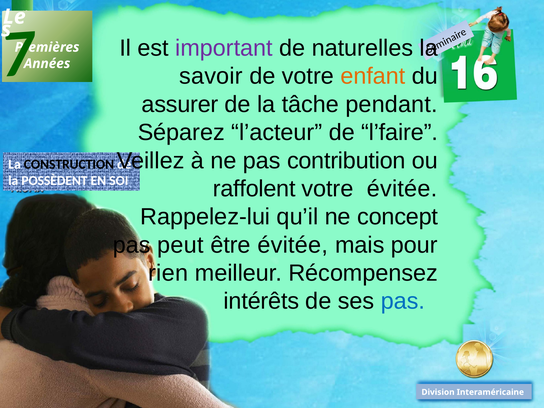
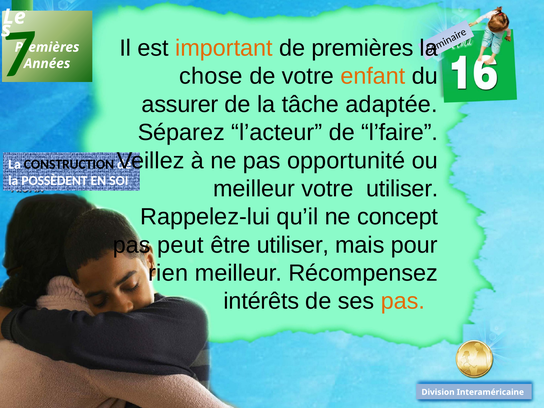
important colour: purple -> orange
de naturelles: naturelles -> premières
savoir: savoir -> chose
pendant: pendant -> adaptée
contribution: contribution -> opportunité
raffolent at (254, 189): raffolent -> meilleur
votre évitée: évitée -> utiliser
être évitée: évitée -> utiliser
pas at (403, 301) colour: blue -> orange
